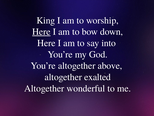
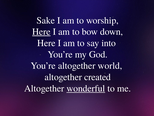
King: King -> Sake
above: above -> world
exalted: exalted -> created
wonderful underline: none -> present
